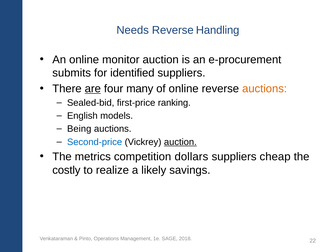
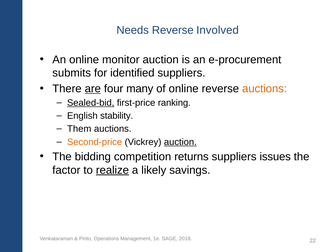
Handling: Handling -> Involved
Sealed-bid underline: none -> present
models: models -> stability
Being: Being -> Them
Second-price colour: blue -> orange
metrics: metrics -> bidding
dollars: dollars -> returns
cheap: cheap -> issues
costly: costly -> factor
realize underline: none -> present
